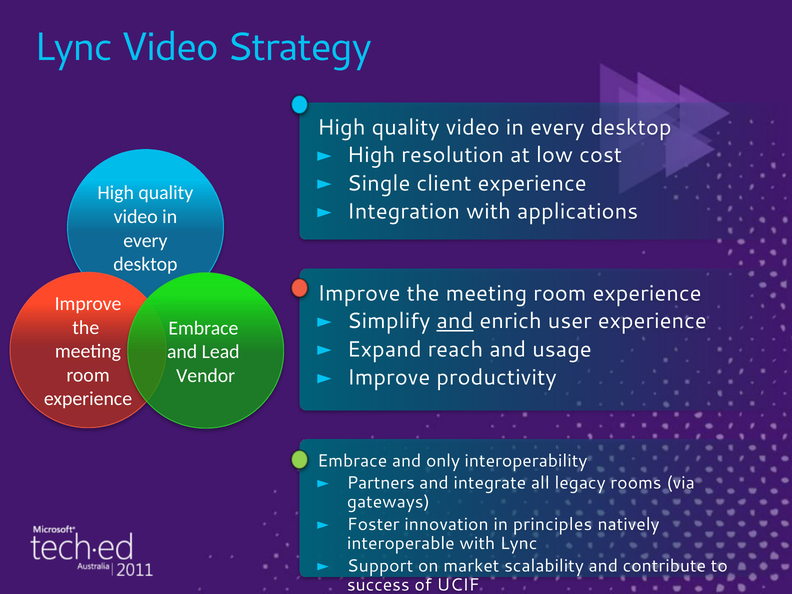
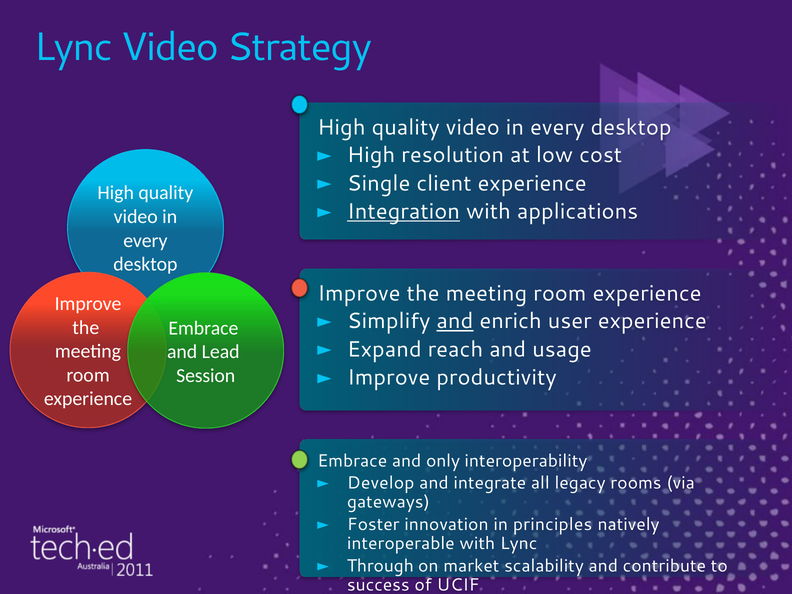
Integration underline: none -> present
Vendor: Vendor -> Session
Partners: Partners -> Develop
Support: Support -> Through
